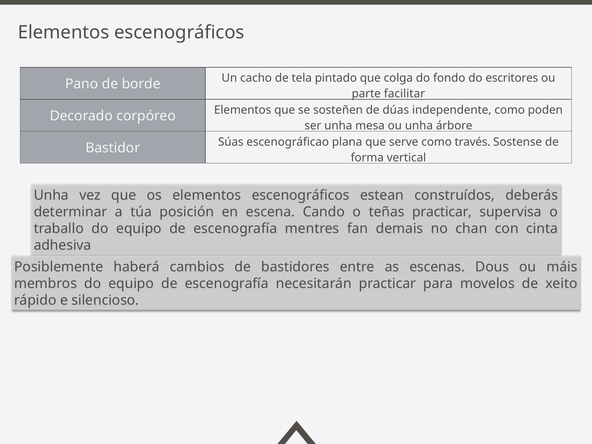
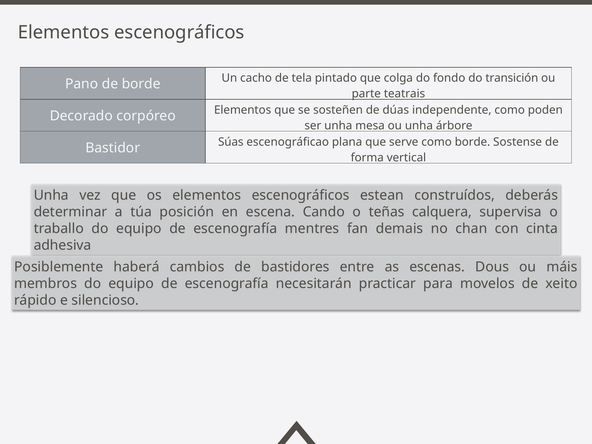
escritores: escritores -> transición
facilitar: facilitar -> teatrais
como través: través -> borde
teñas practicar: practicar -> calquera
